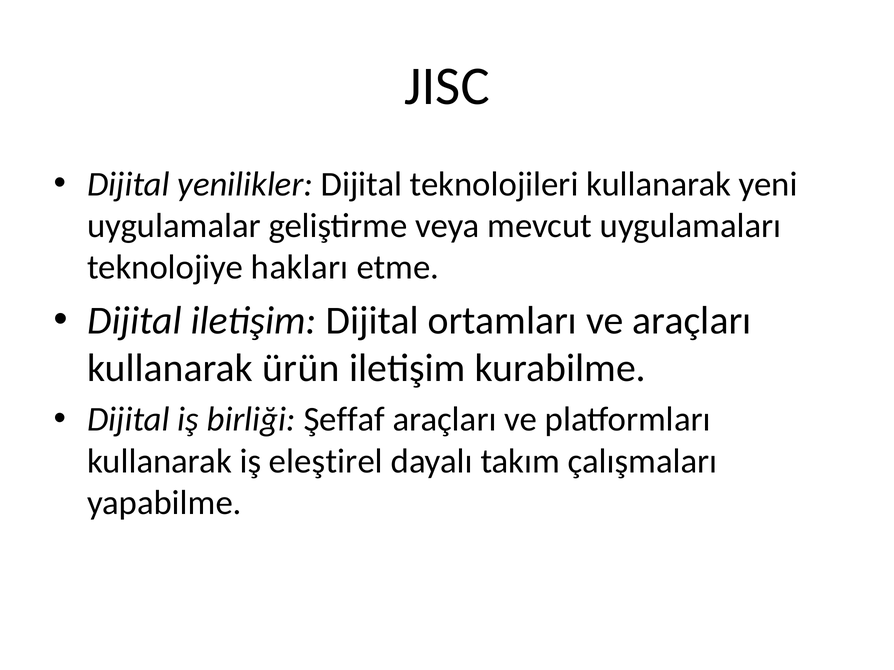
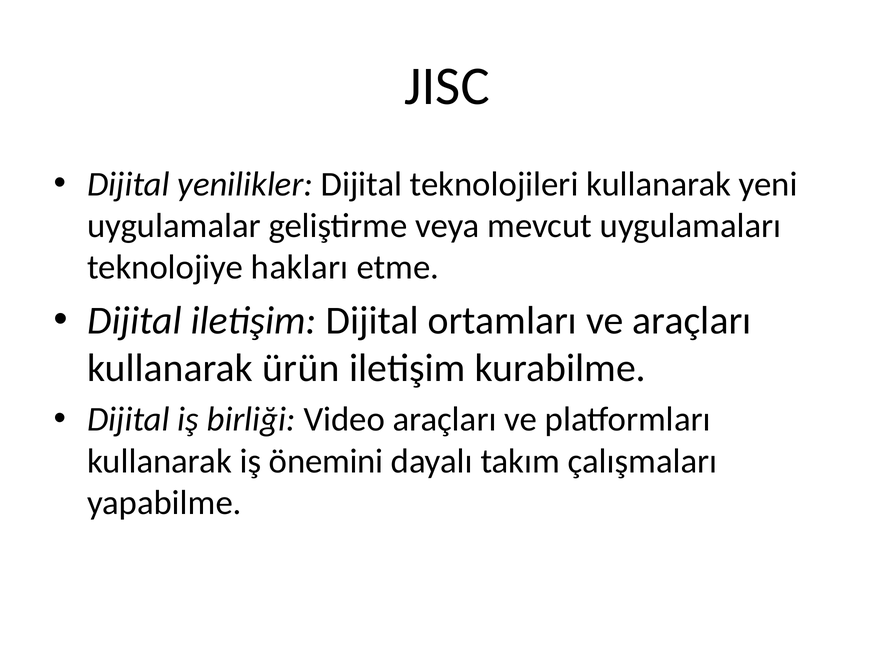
Şeffaf: Şeffaf -> Video
eleştirel: eleştirel -> önemini
